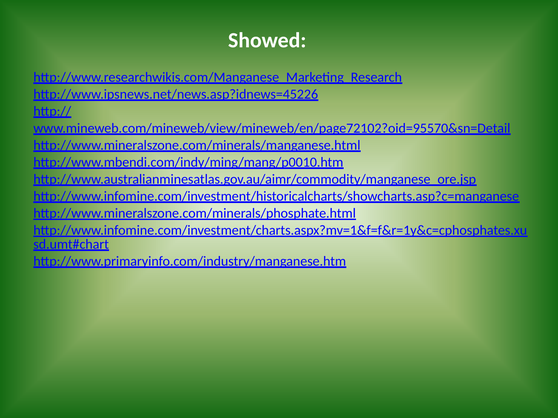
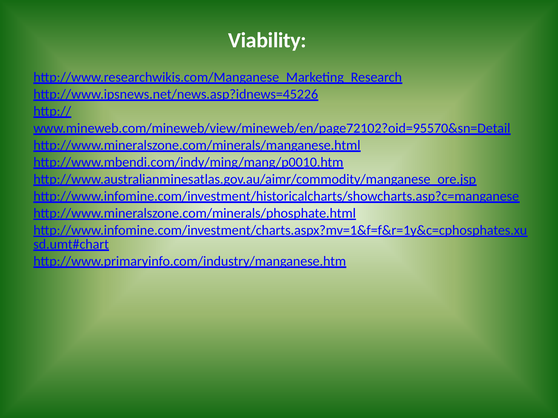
Showed: Showed -> Viability
